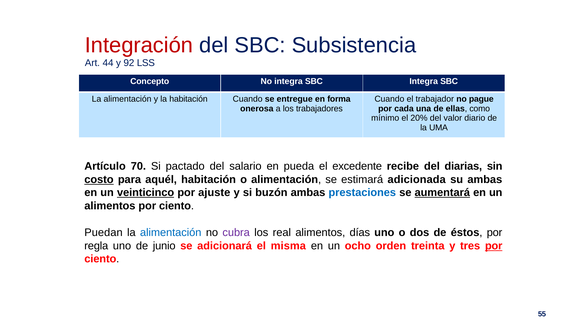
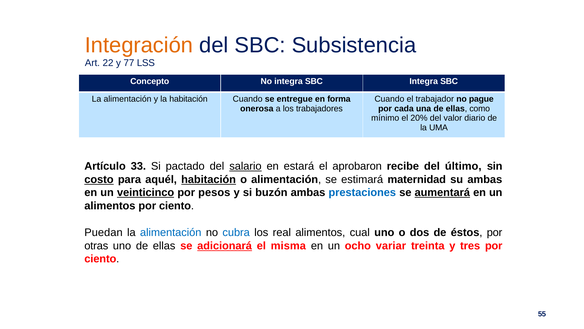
Integración colour: red -> orange
44: 44 -> 22
92: 92 -> 77
70: 70 -> 33
salario underline: none -> present
pueda: pueda -> estará
excedente: excedente -> aprobaron
diarias: diarias -> último
habitación at (209, 179) underline: none -> present
adicionada: adicionada -> maternidad
ajuste: ajuste -> pesos
cubra colour: purple -> blue
días: días -> cual
regla: regla -> otras
uno de junio: junio -> ellas
adicionará underline: none -> present
orden: orden -> variar
por at (494, 245) underline: present -> none
